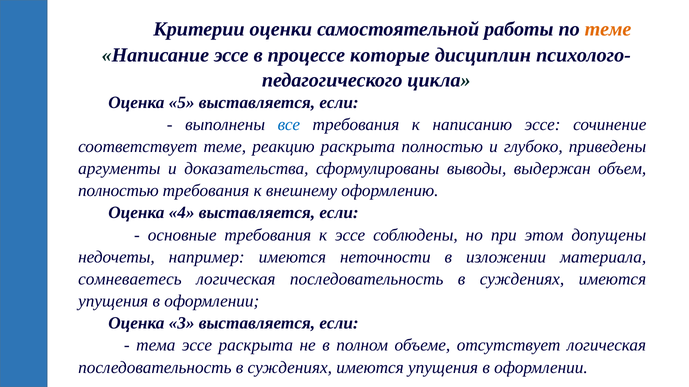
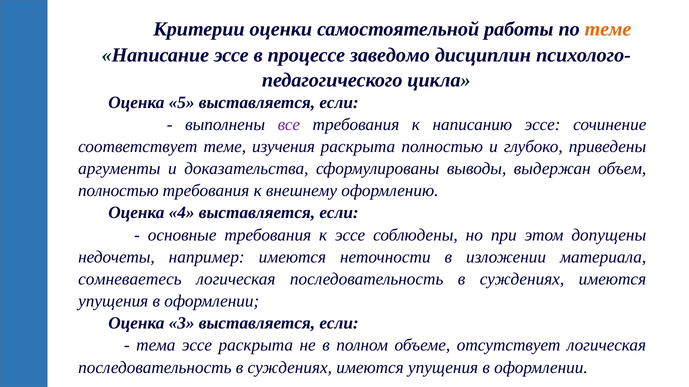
которые: которые -> заведомо
все colour: blue -> purple
реакцию: реакцию -> изучения
